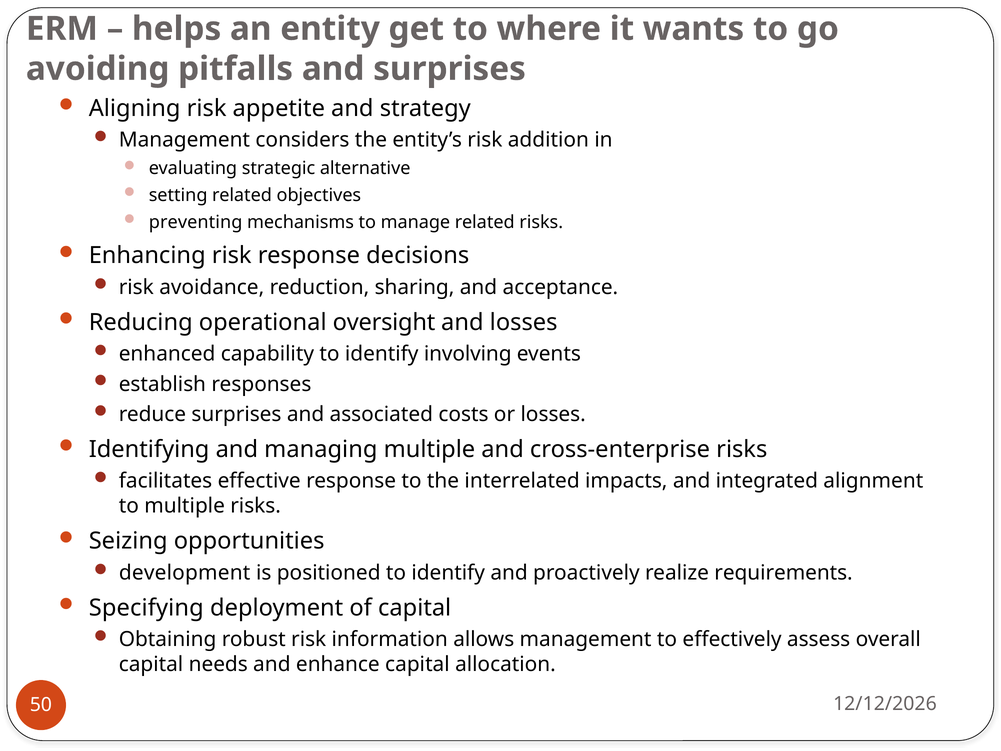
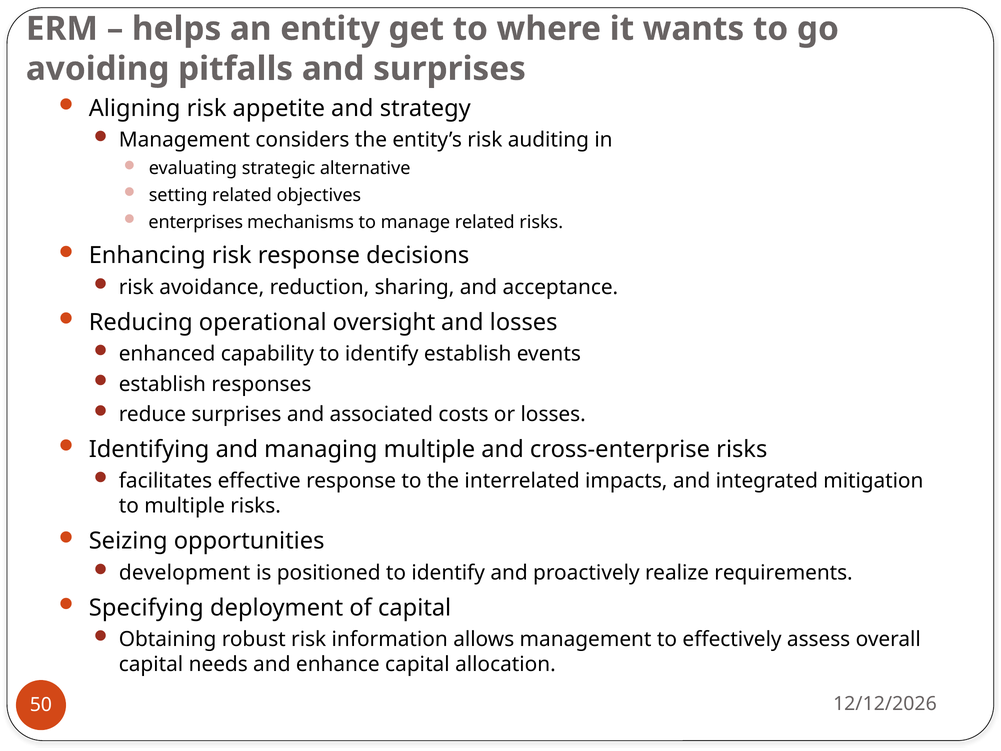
addition: addition -> auditing
preventing: preventing -> enterprises
identify involving: involving -> establish
alignment: alignment -> mitigation
